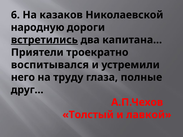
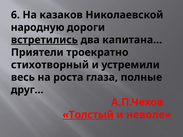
воспитывался: воспитывался -> стихотворный
него: него -> весь
труду: труду -> роста
Толстый underline: none -> present
лавкой: лавкой -> неволе
